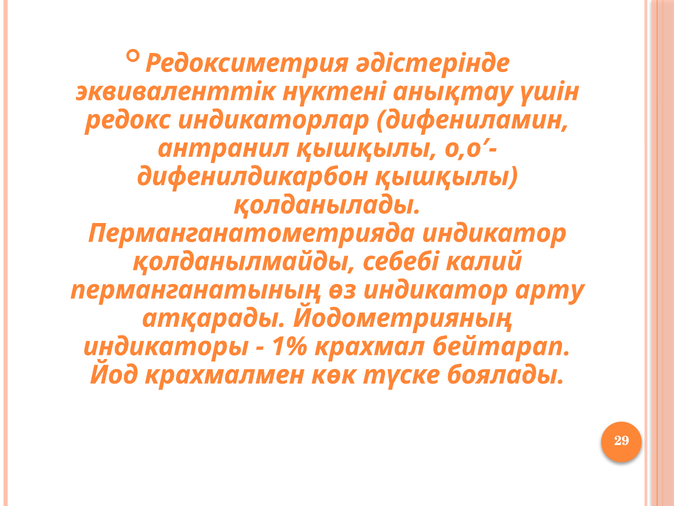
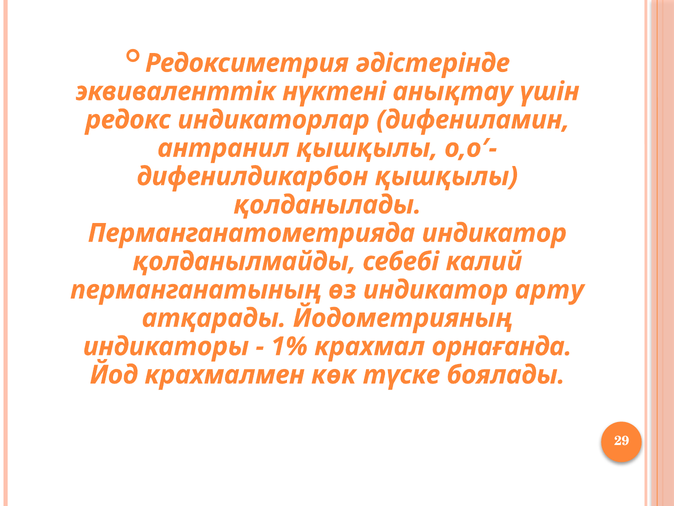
бейтарап: бейтарап -> орнағанда
